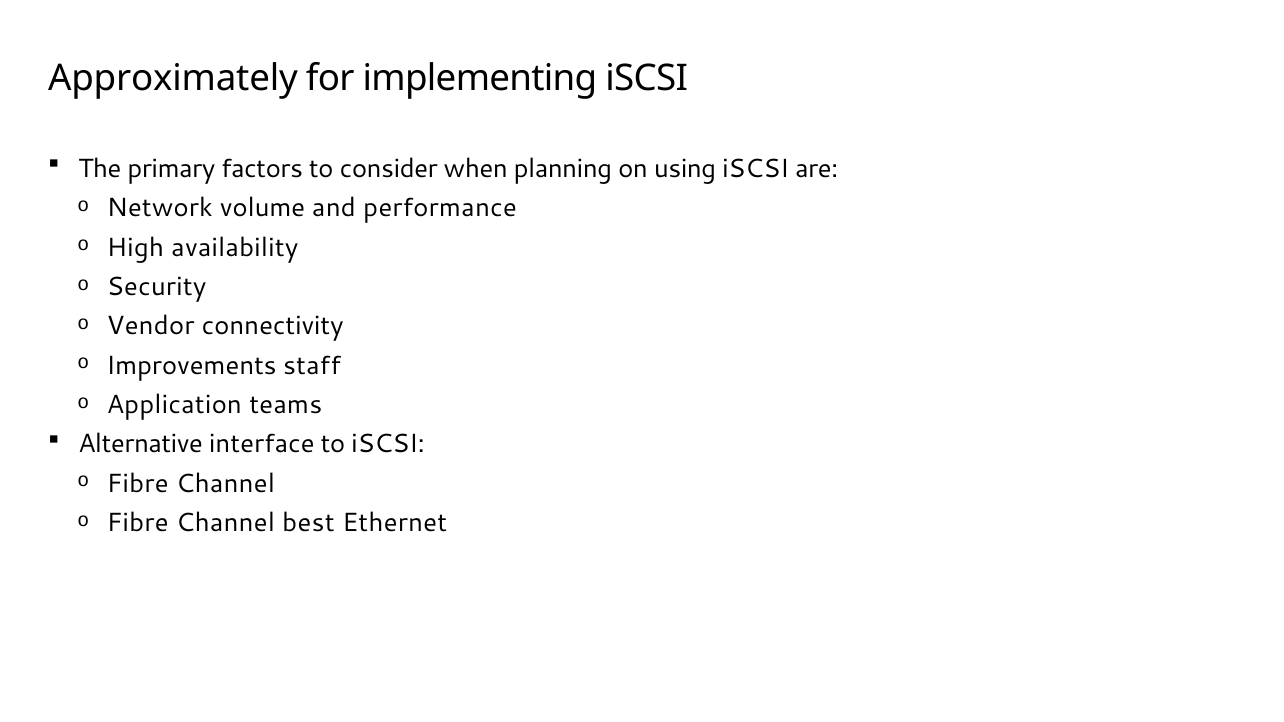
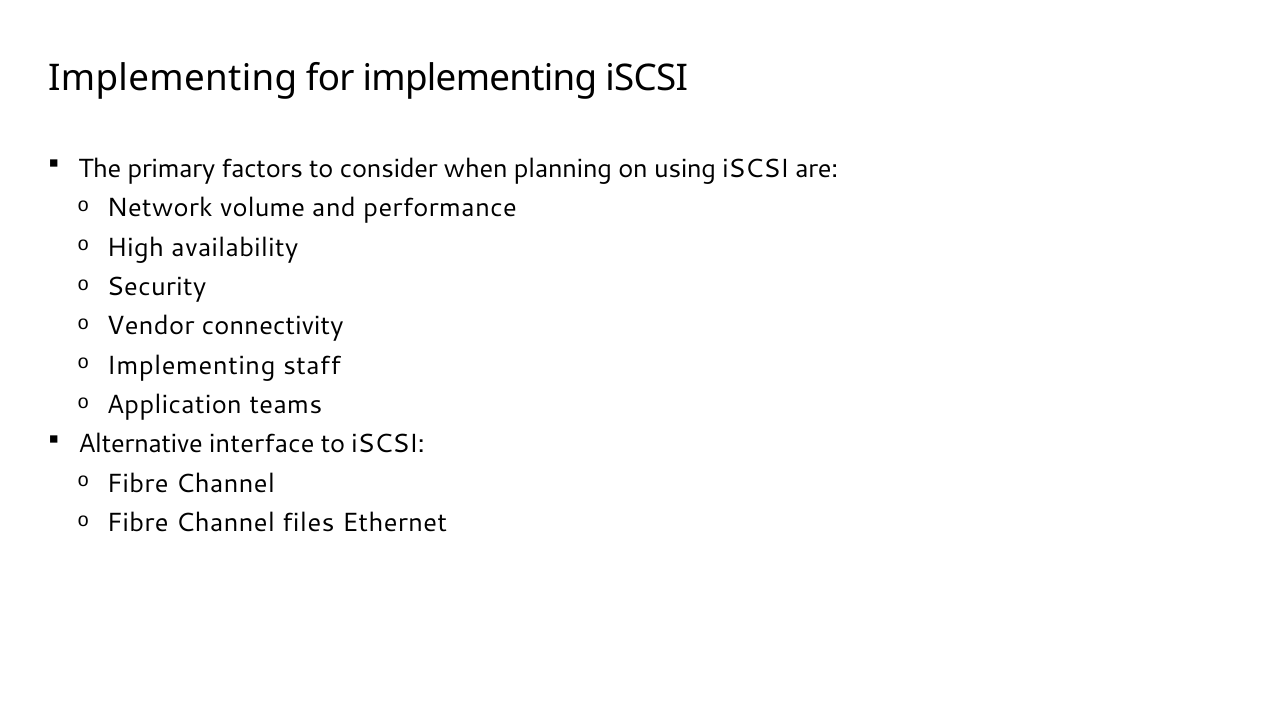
Approximately at (173, 78): Approximately -> Implementing
Improvements at (191, 366): Improvements -> Implementing
best: best -> files
